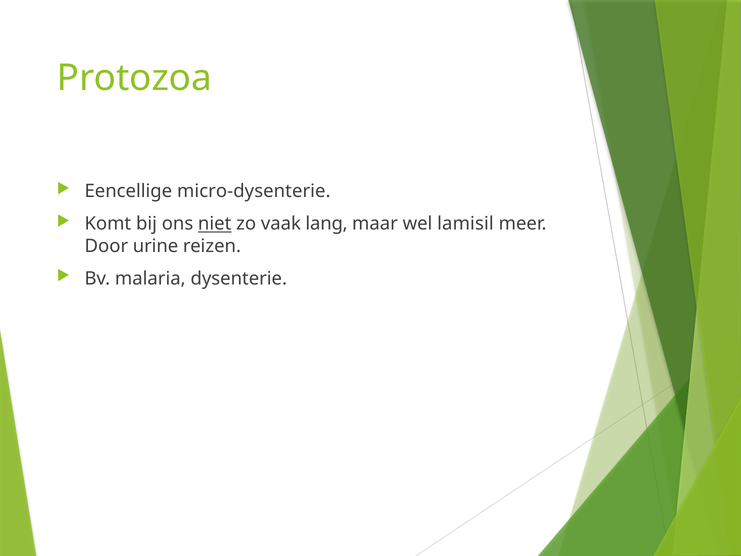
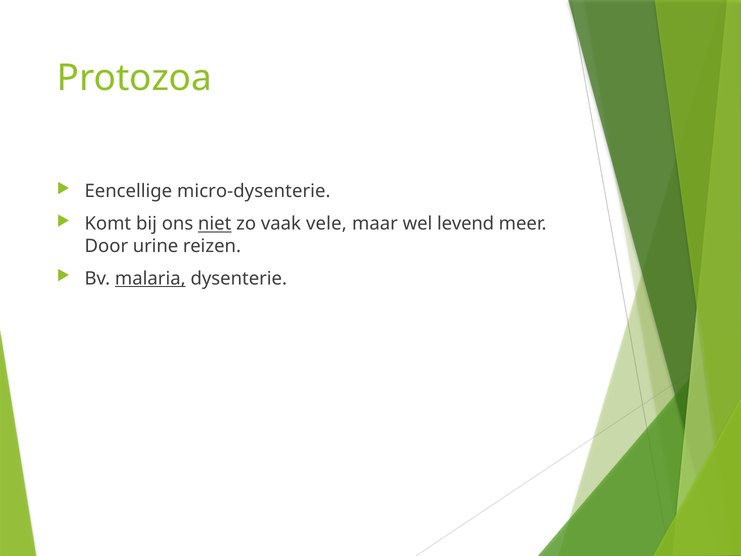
lang: lang -> vele
lamisil: lamisil -> levend
malaria underline: none -> present
